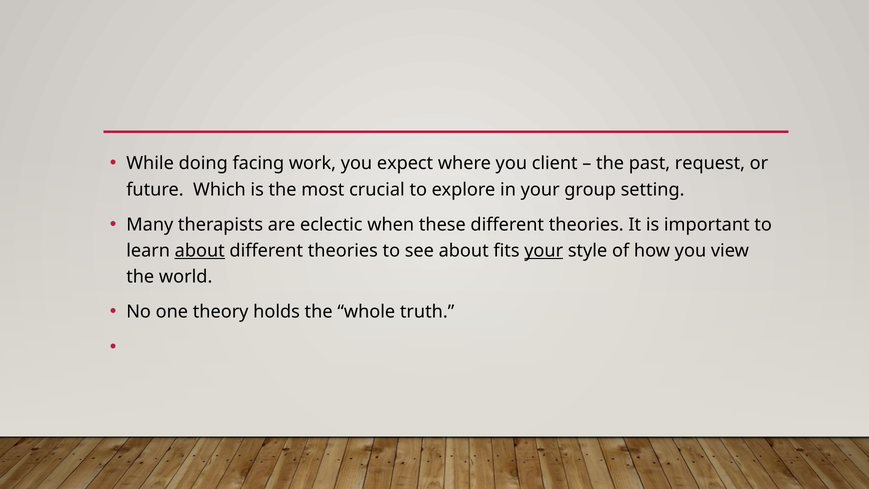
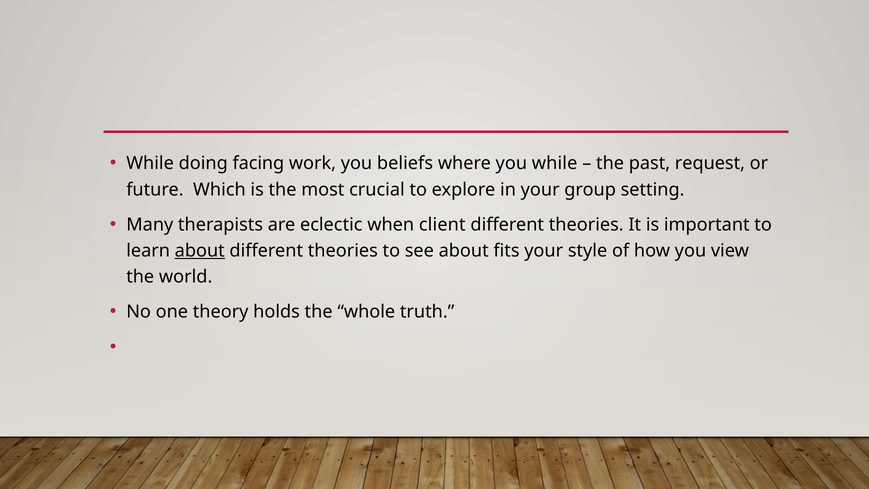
expect: expect -> beliefs
you client: client -> while
these: these -> client
your at (544, 251) underline: present -> none
